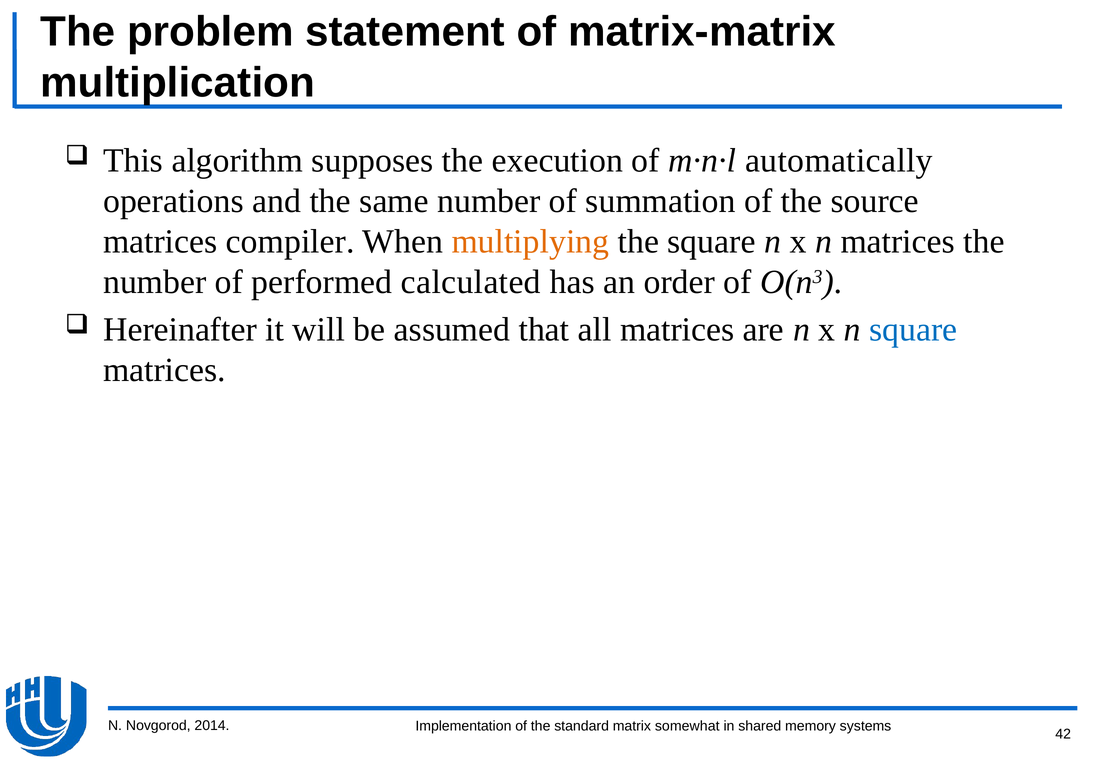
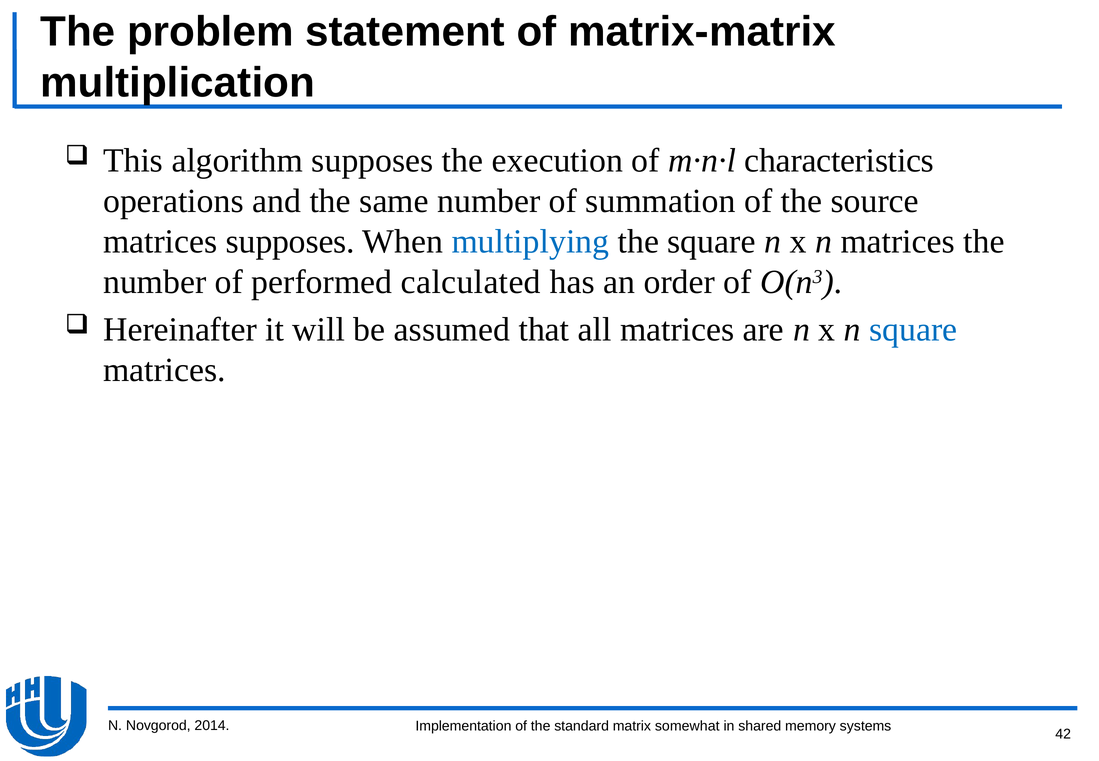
automatically: automatically -> characteristics
matrices compiler: compiler -> supposes
multiplying colour: orange -> blue
